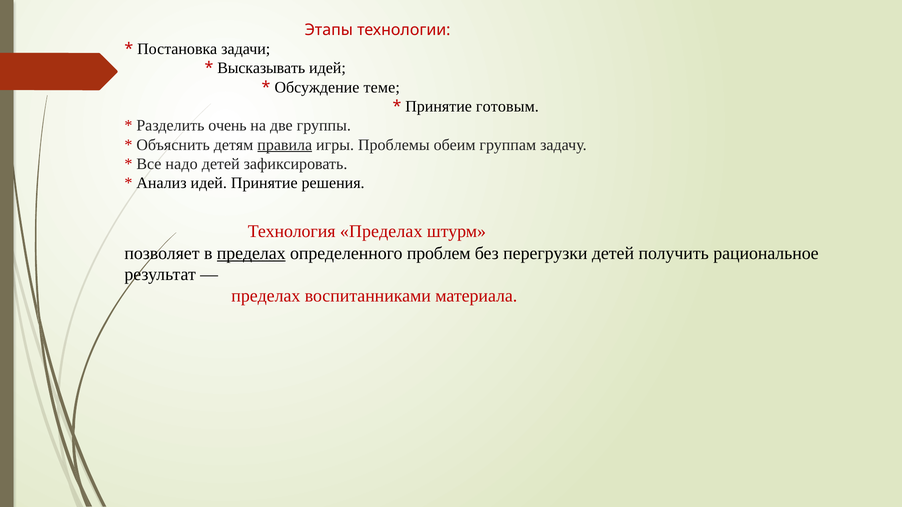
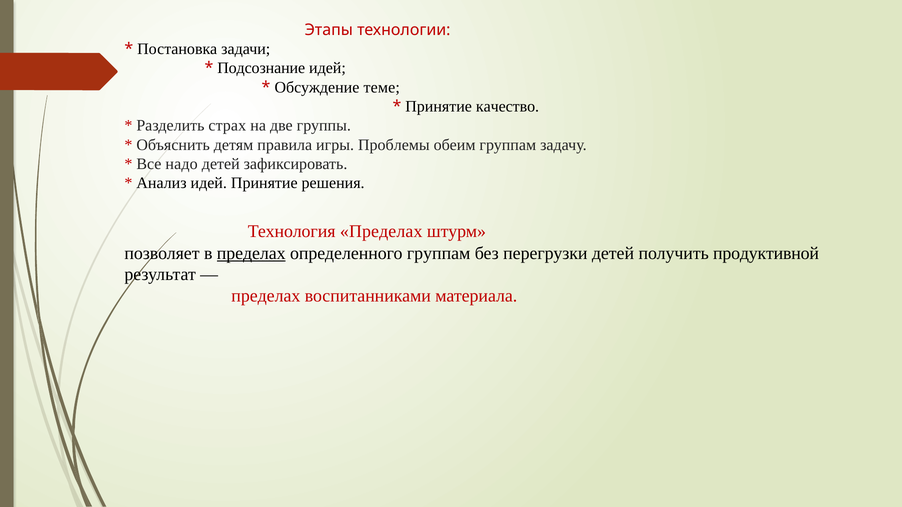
Высказывать: Высказывать -> Подсознание
готовым: готовым -> качество
очень: очень -> страх
правила underline: present -> none
определенного проблем: проблем -> группам
рациональное: рациональное -> продуктивной
